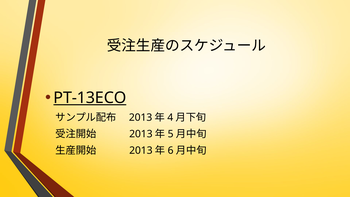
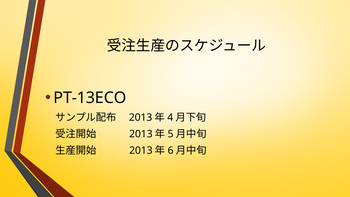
PT-13ECO underline: present -> none
